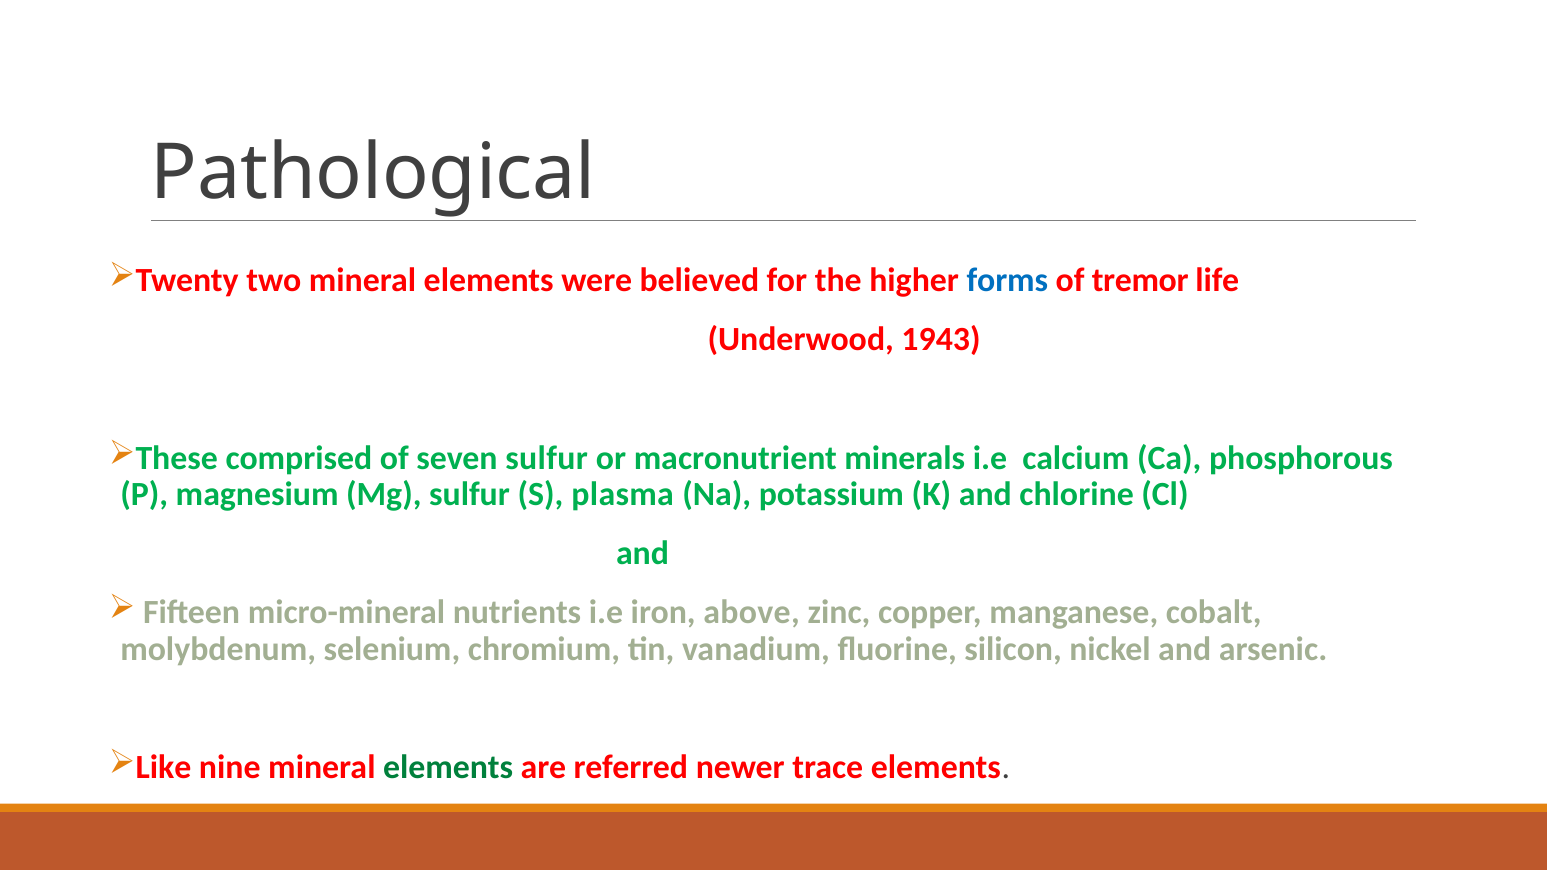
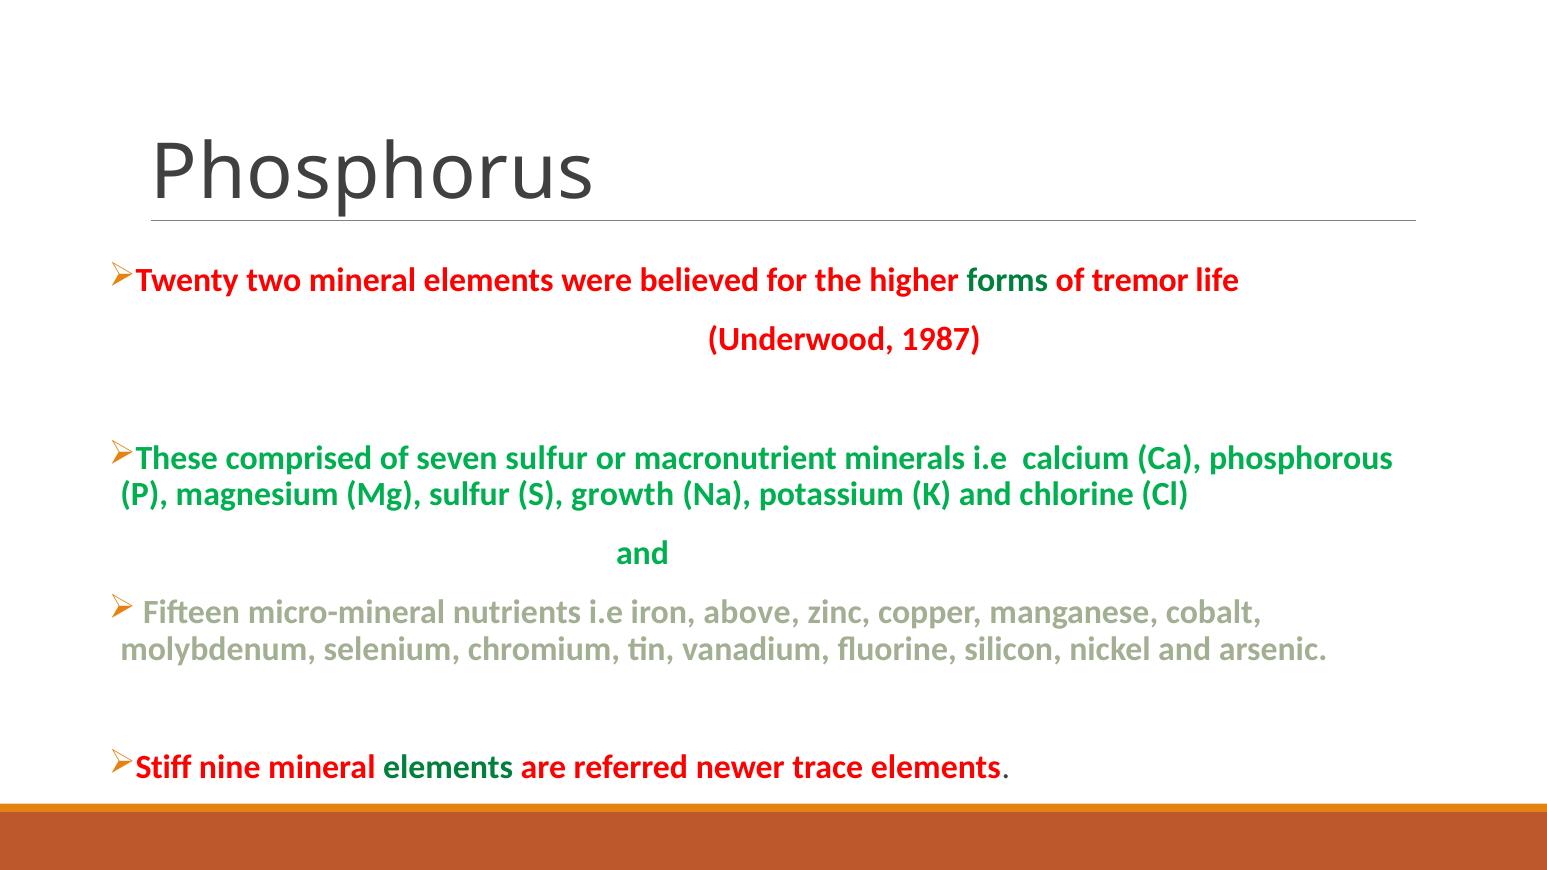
Pathological: Pathological -> Phosphorus
forms colour: blue -> green
1943: 1943 -> 1987
plasma: plasma -> growth
Like: Like -> Stiff
